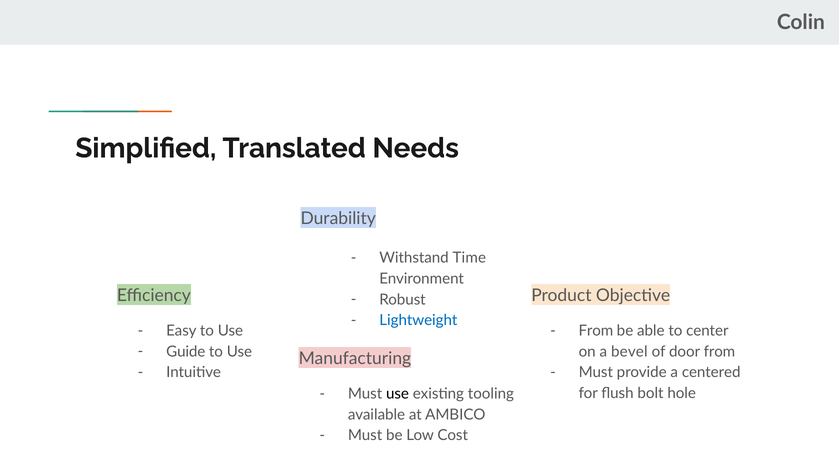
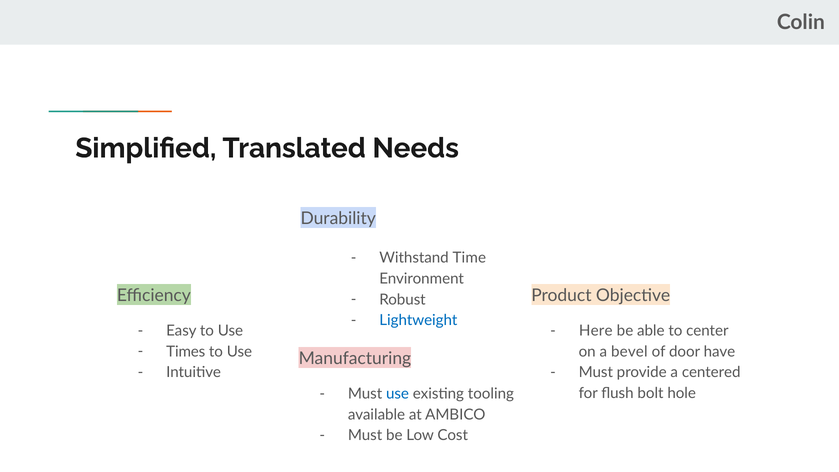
From at (596, 331): From -> Here
Guide: Guide -> Times
door from: from -> have
use at (398, 394) colour: black -> blue
